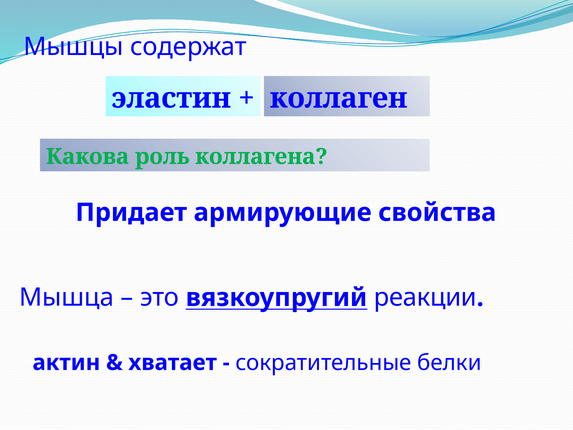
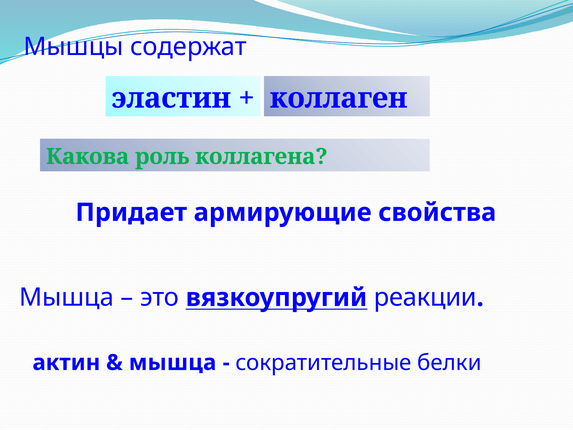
хватает at (173, 362): хватает -> мышца
